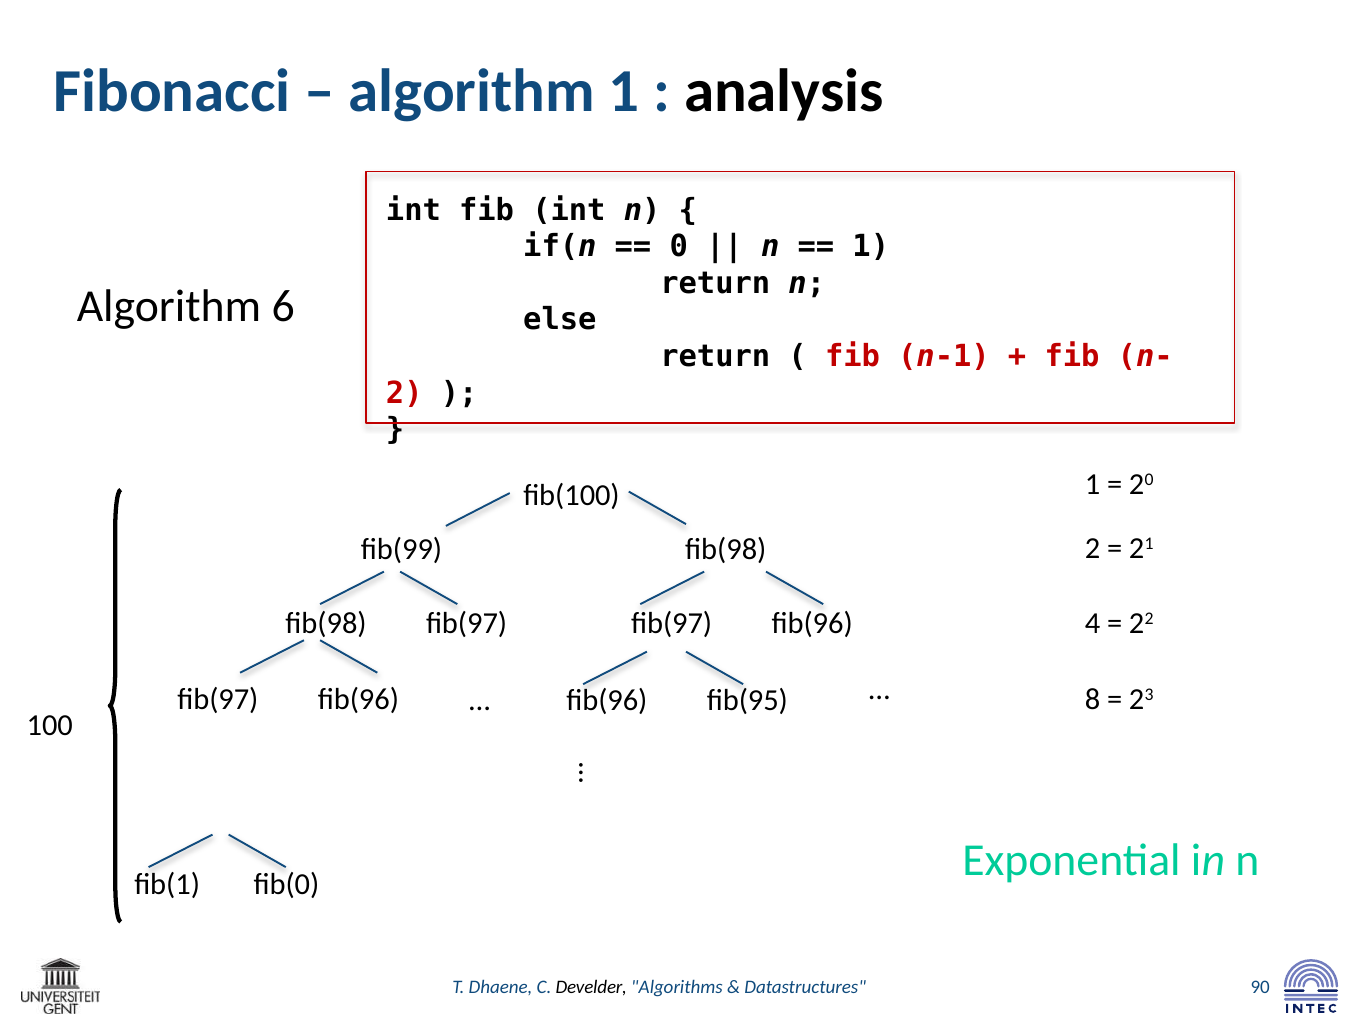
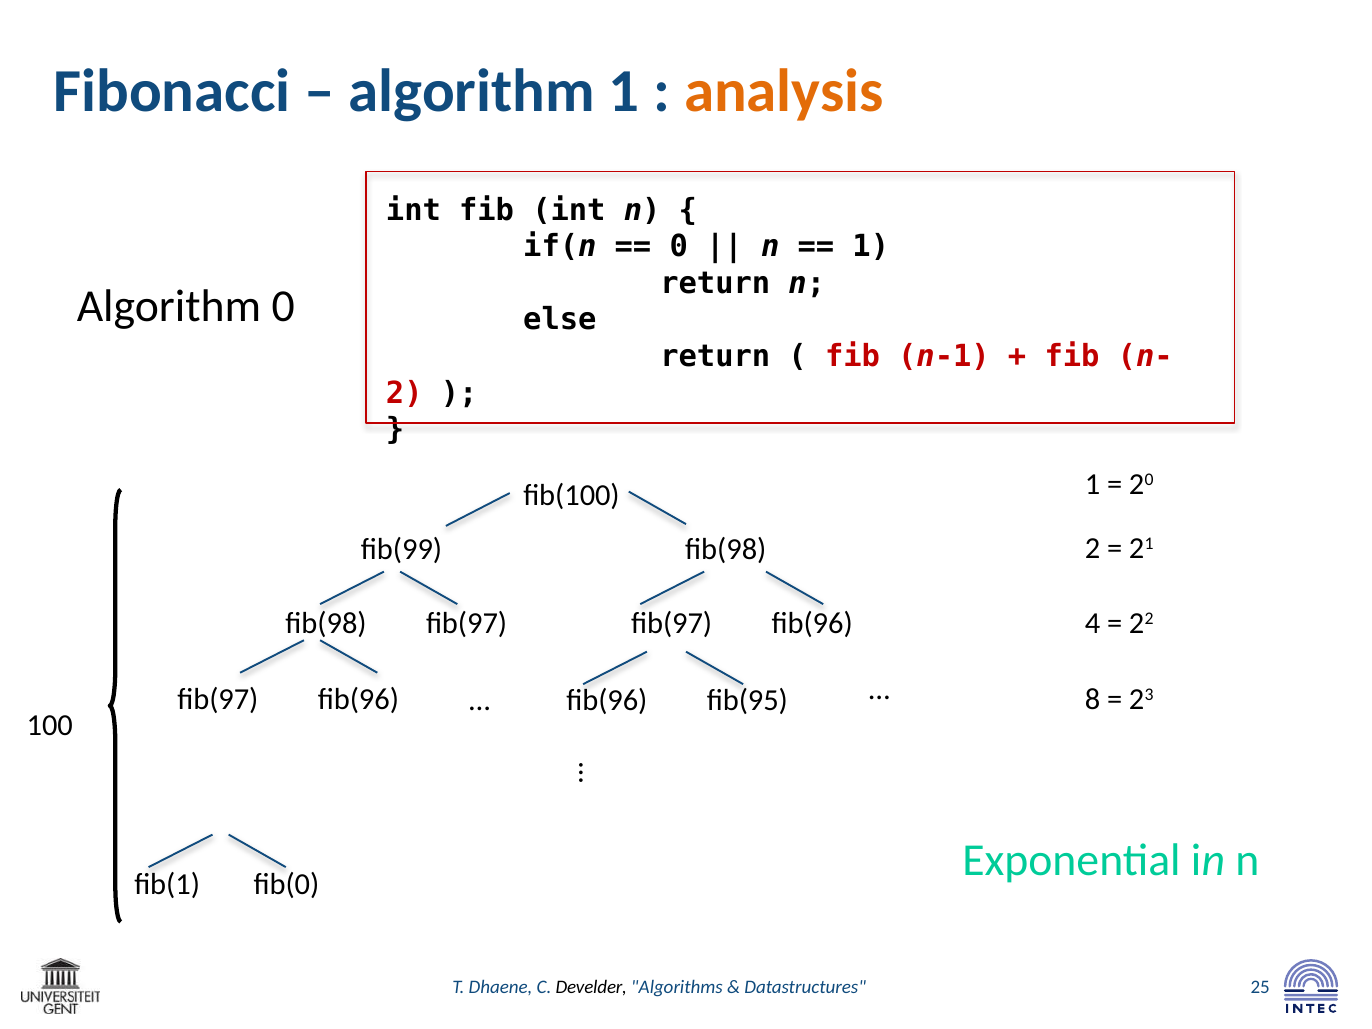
analysis colour: black -> orange
Algorithm 6: 6 -> 0
90: 90 -> 25
